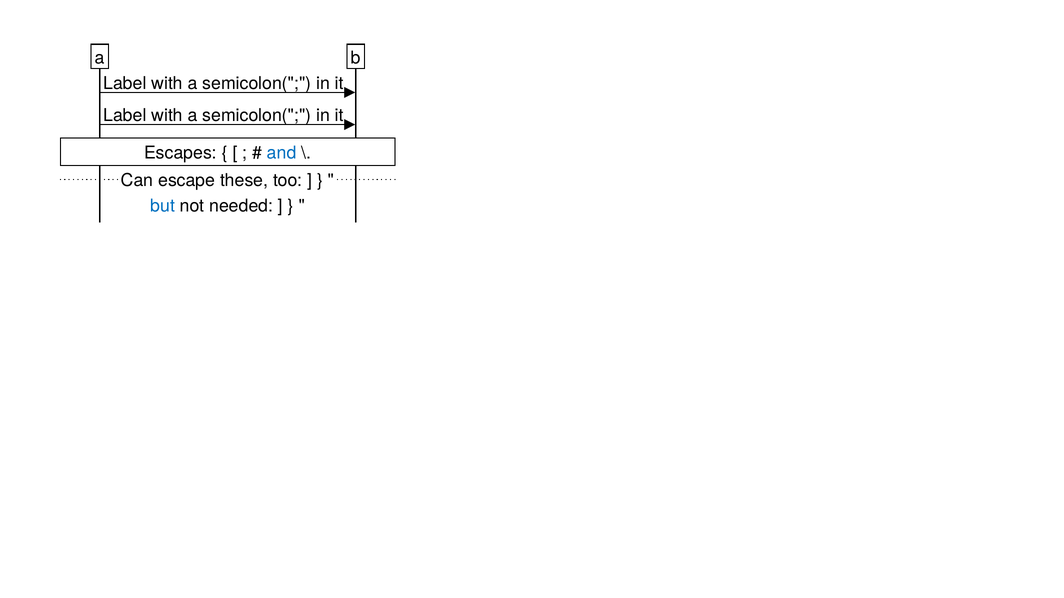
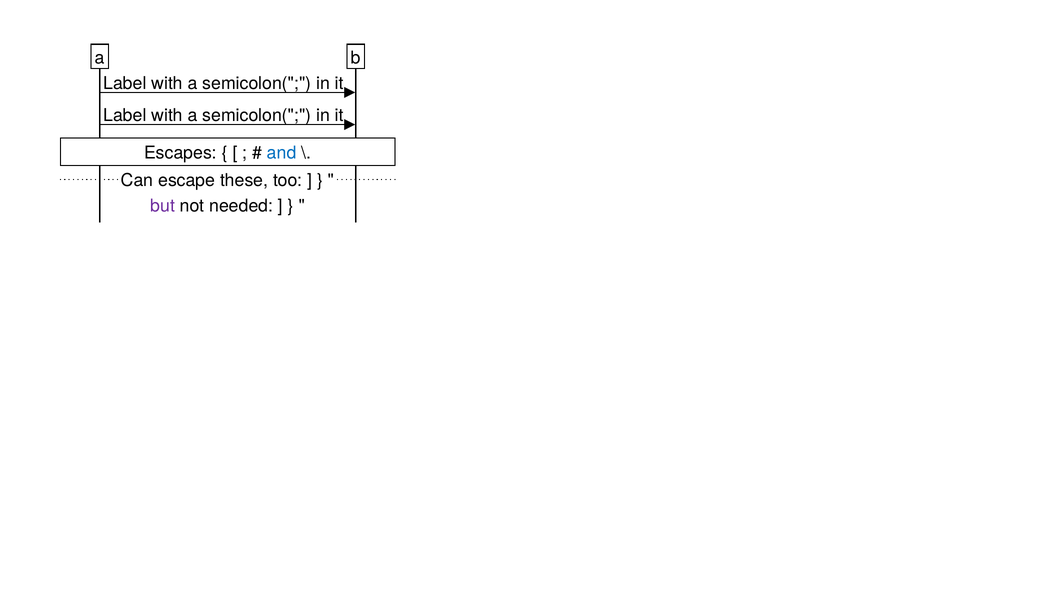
but colour: blue -> purple
